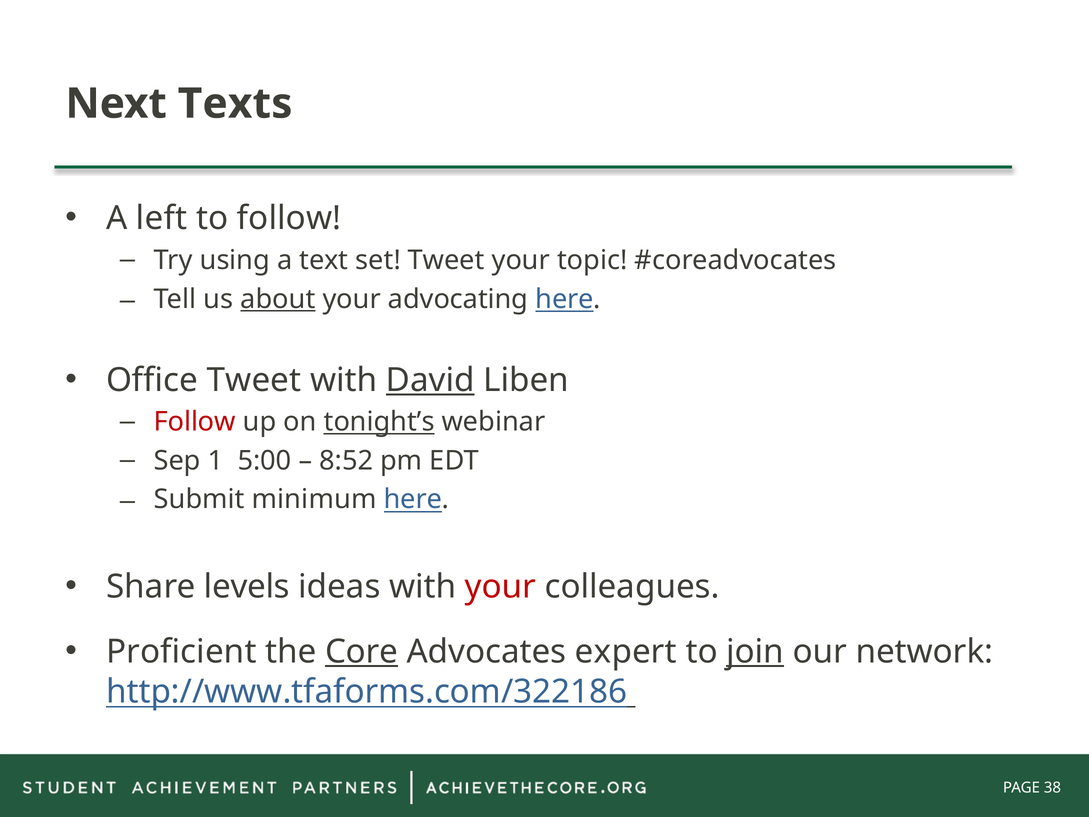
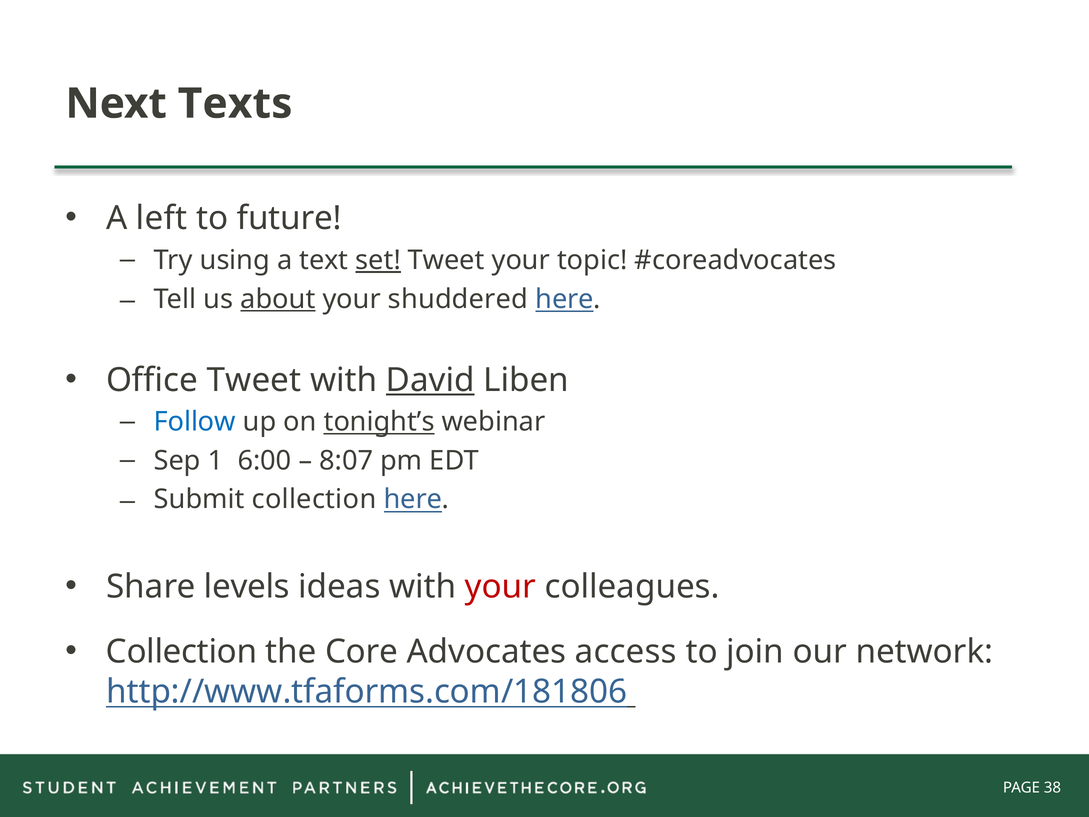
to follow: follow -> future
set underline: none -> present
advocating: advocating -> shuddered
Follow at (195, 422) colour: red -> blue
5:00: 5:00 -> 6:00
8:52: 8:52 -> 8:07
Submit minimum: minimum -> collection
Proficient at (181, 652): Proficient -> Collection
Core underline: present -> none
expert: expert -> access
join underline: present -> none
http://www.tfaforms.com/322186: http://www.tfaforms.com/322186 -> http://www.tfaforms.com/181806
